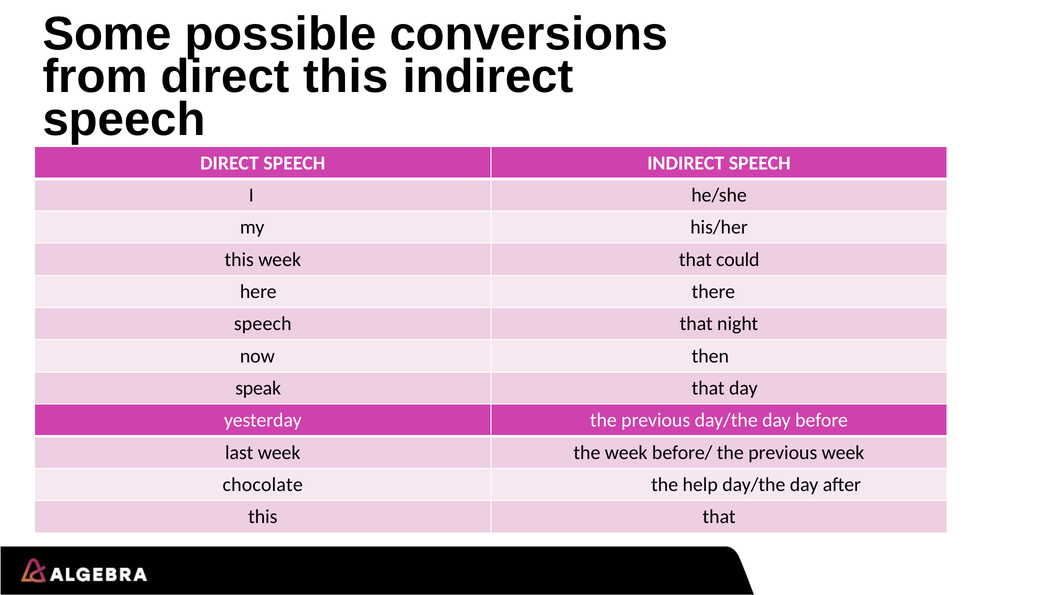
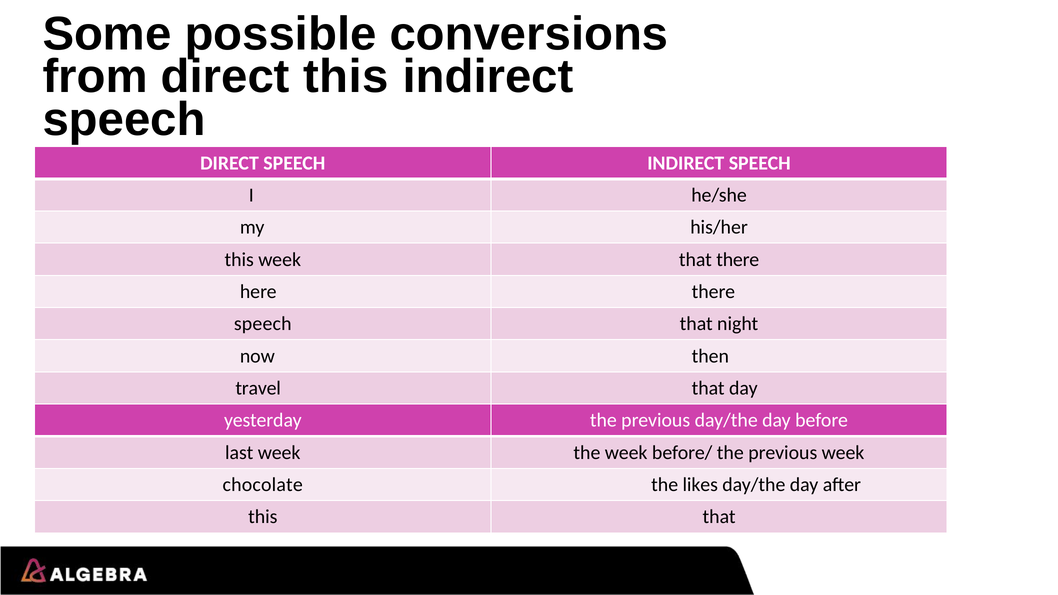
that could: could -> there
speak: speak -> travel
help: help -> likes
